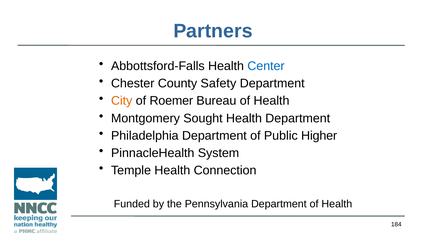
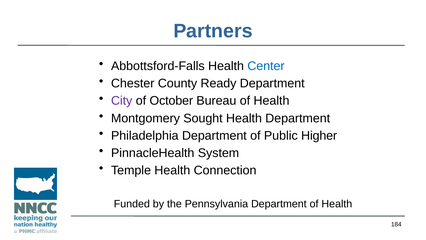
Safety: Safety -> Ready
City colour: orange -> purple
Roemer: Roemer -> October
